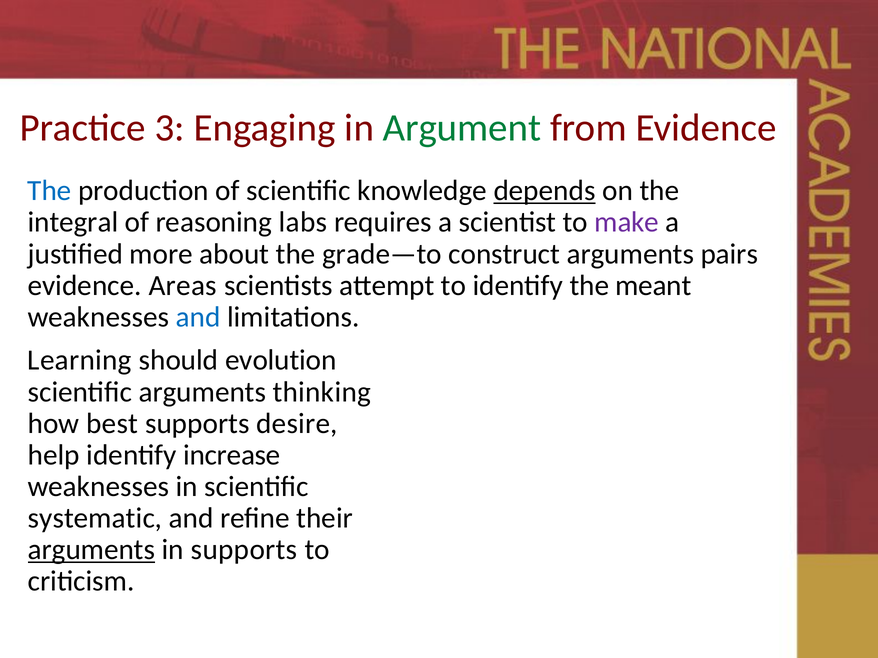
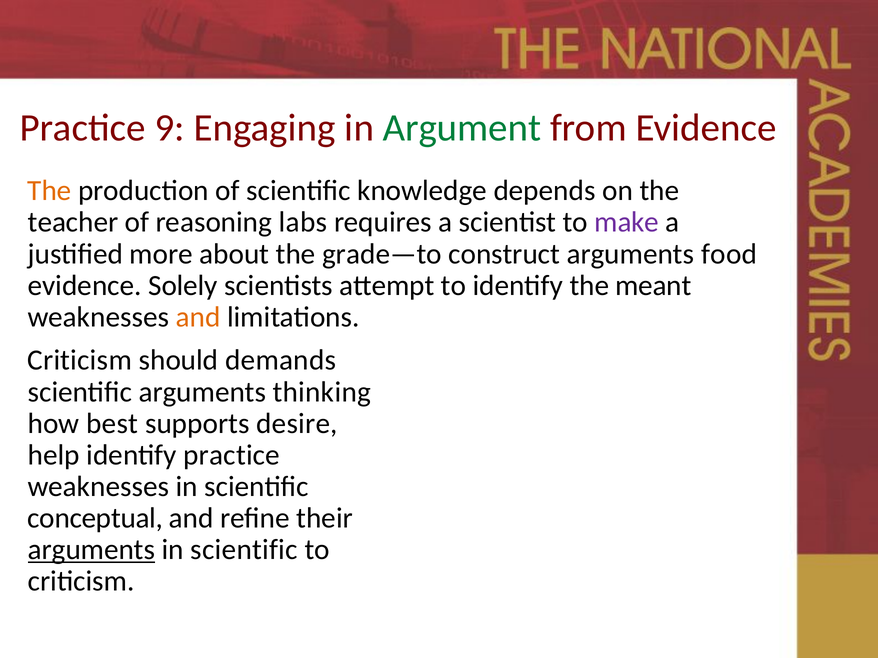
3: 3 -> 9
The at (49, 191) colour: blue -> orange
depends underline: present -> none
integral: integral -> teacher
pairs: pairs -> food
Areas: Areas -> Solely
and at (198, 317) colour: blue -> orange
Learning at (80, 361): Learning -> Criticism
evolution: evolution -> demands
identify increase: increase -> practice
systematic: systematic -> conceptual
supports at (244, 550): supports -> scientific
